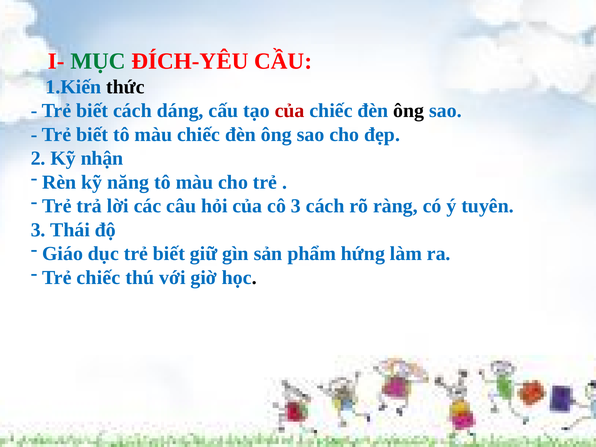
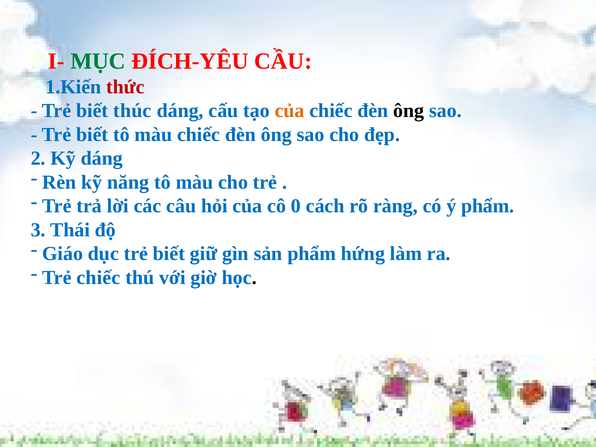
thức colour: black -> red
biết cách: cách -> thúc
của at (290, 111) colour: red -> orange
Kỹ nhận: nhận -> dáng
cô 3: 3 -> 0
ý tuyên: tuyên -> phẩm
